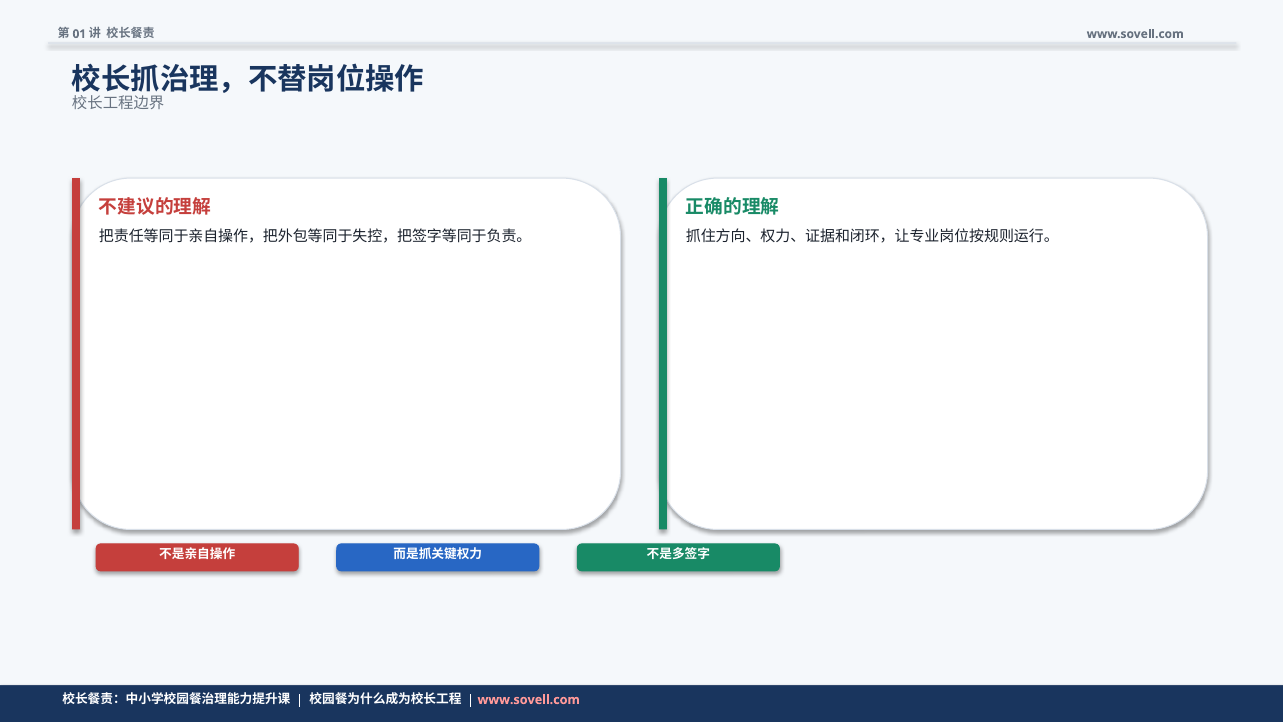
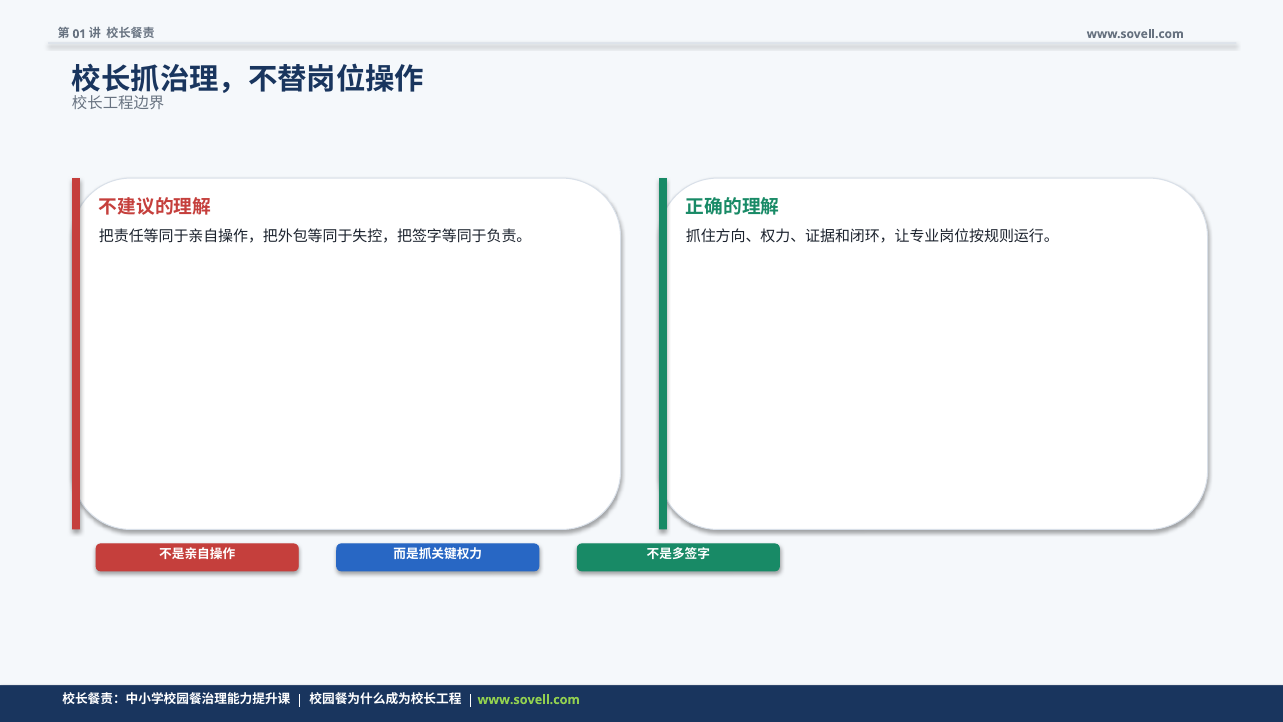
www.sovell.com at (529, 699) colour: pink -> light green
